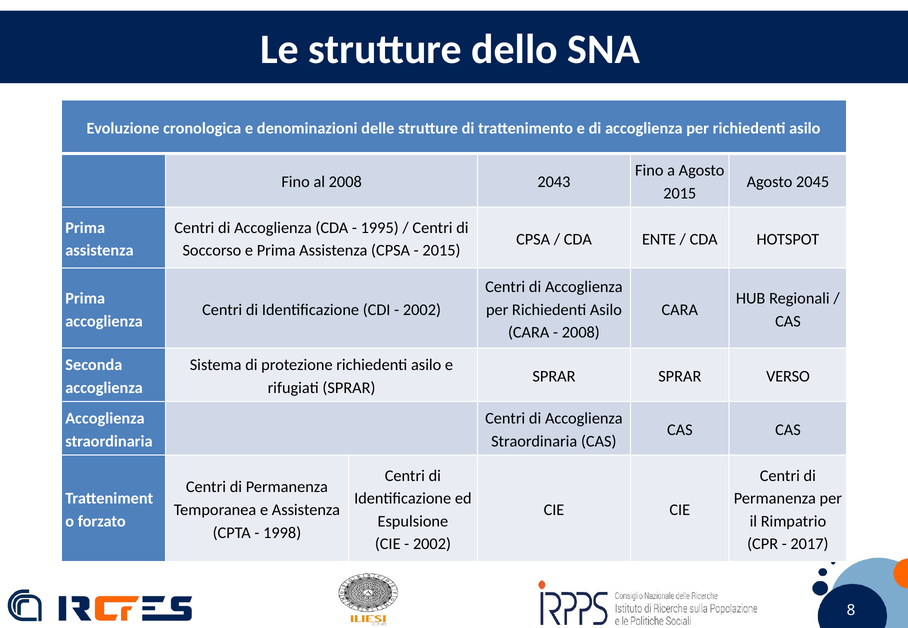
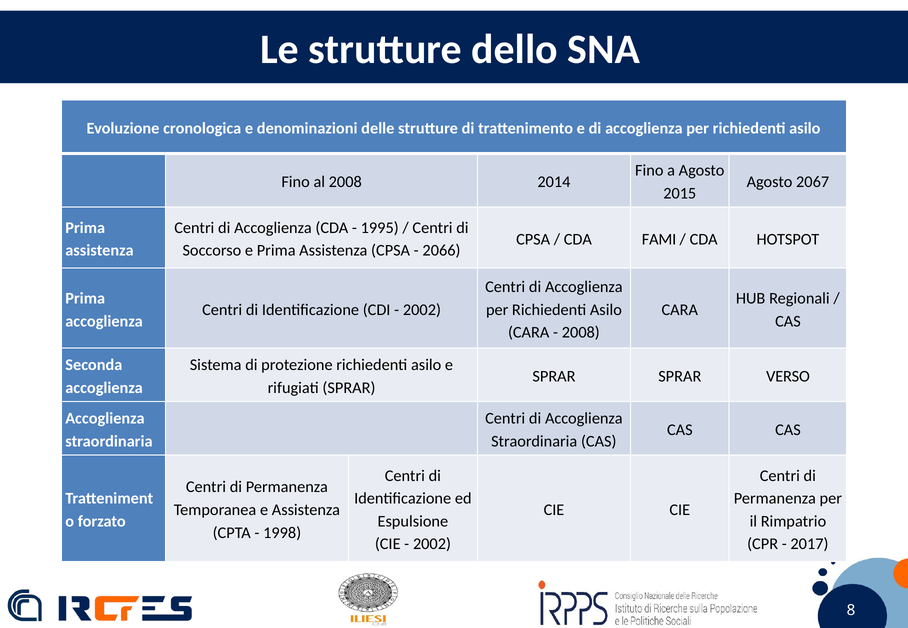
2043: 2043 -> 2014
2045: 2045 -> 2067
ENTE: ENTE -> FAMI
2015 at (441, 251): 2015 -> 2066
